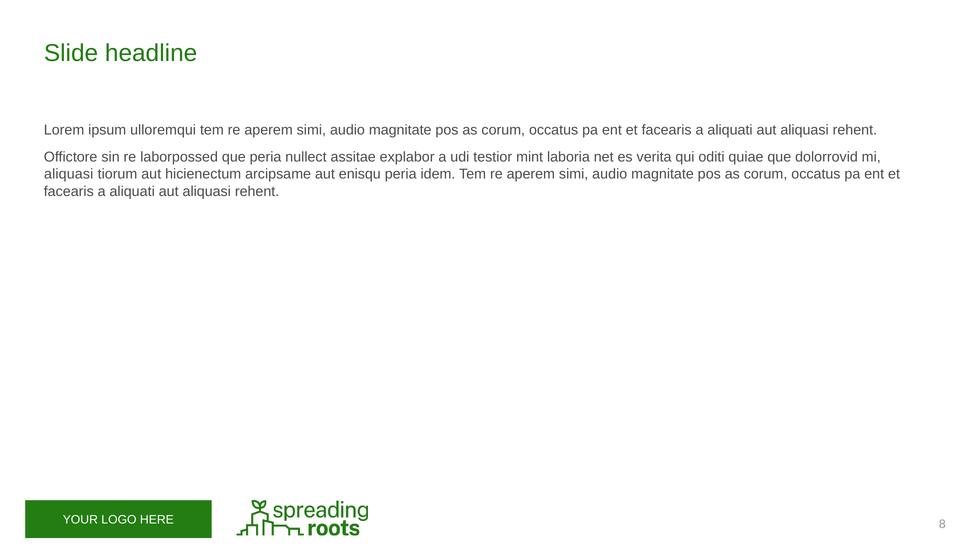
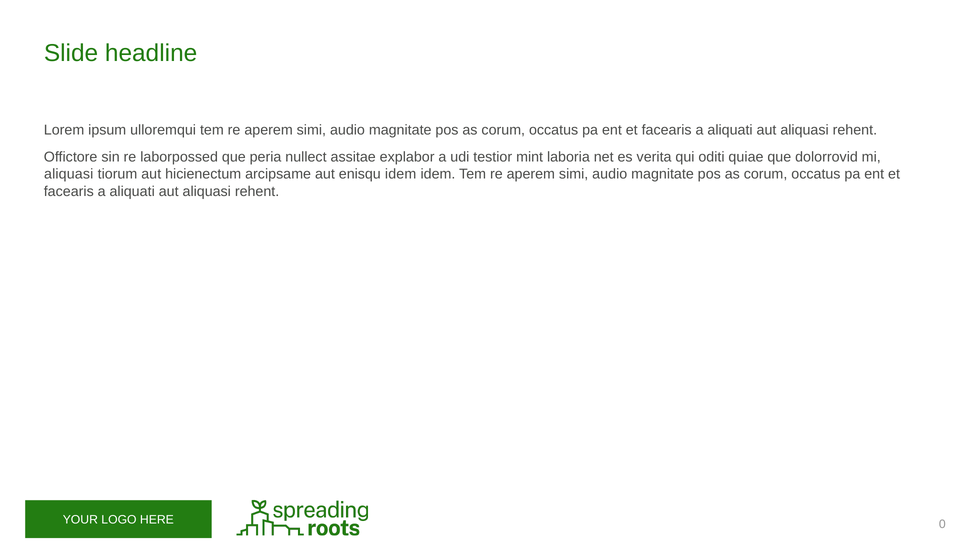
enisqu peria: peria -> idem
8: 8 -> 0
